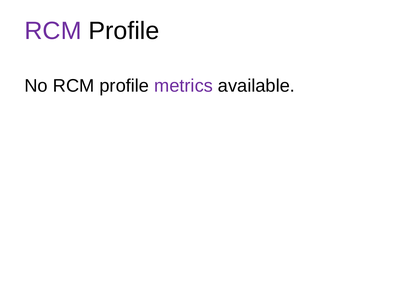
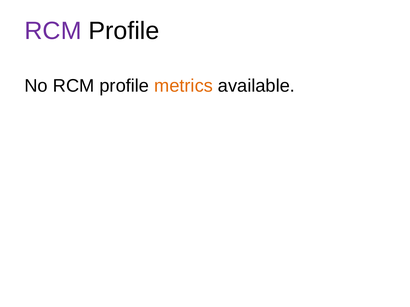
metrics colour: purple -> orange
